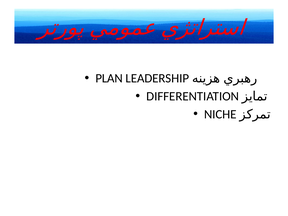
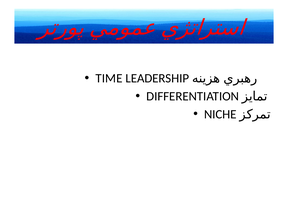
PLAN: PLAN -> TIME
